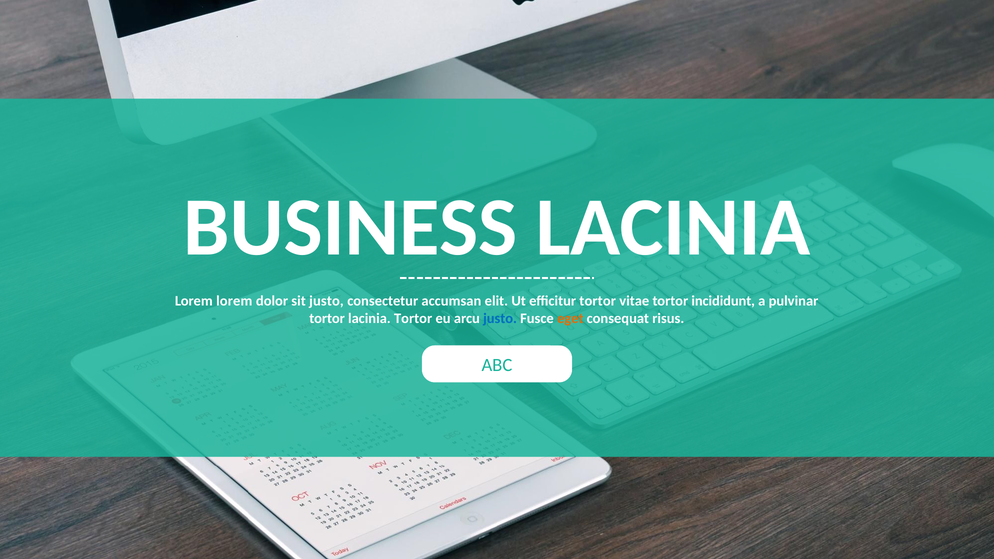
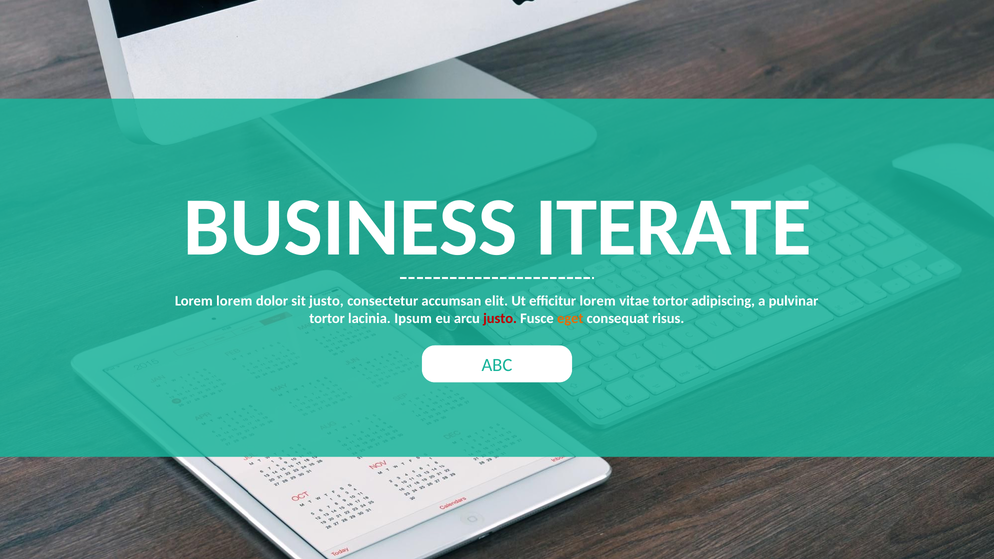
BUSINESS LACINIA: LACINIA -> ITERATE
efficitur tortor: tortor -> lorem
incididunt: incididunt -> adipiscing
lacinia Tortor: Tortor -> Ipsum
justo at (500, 318) colour: blue -> red
